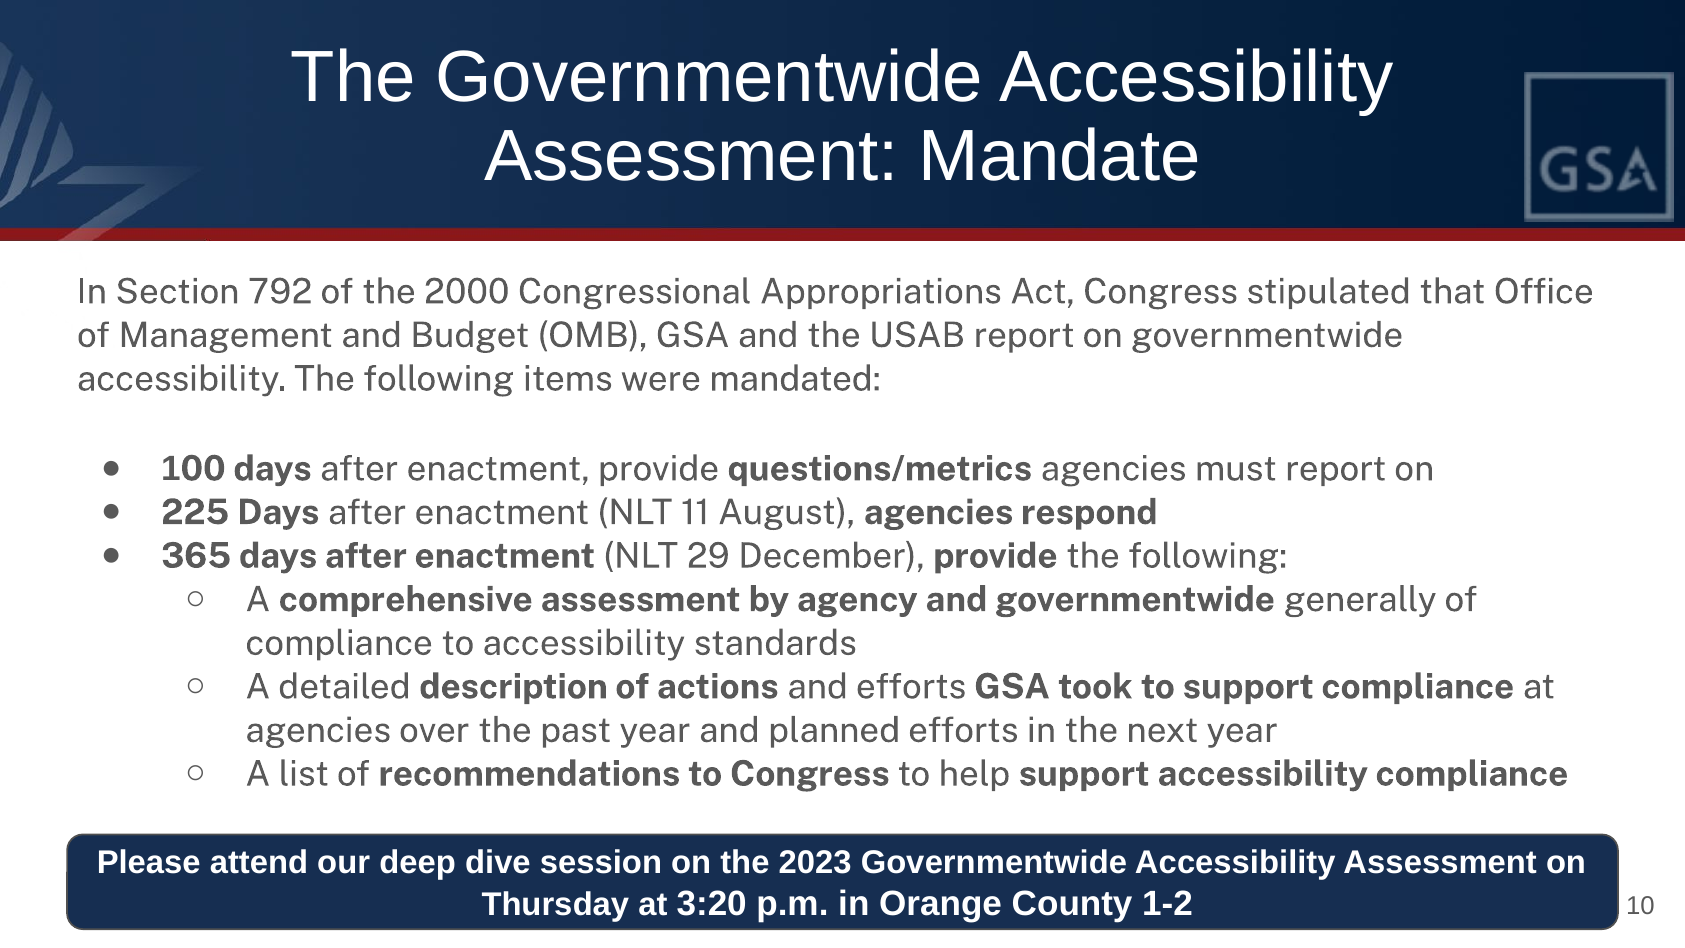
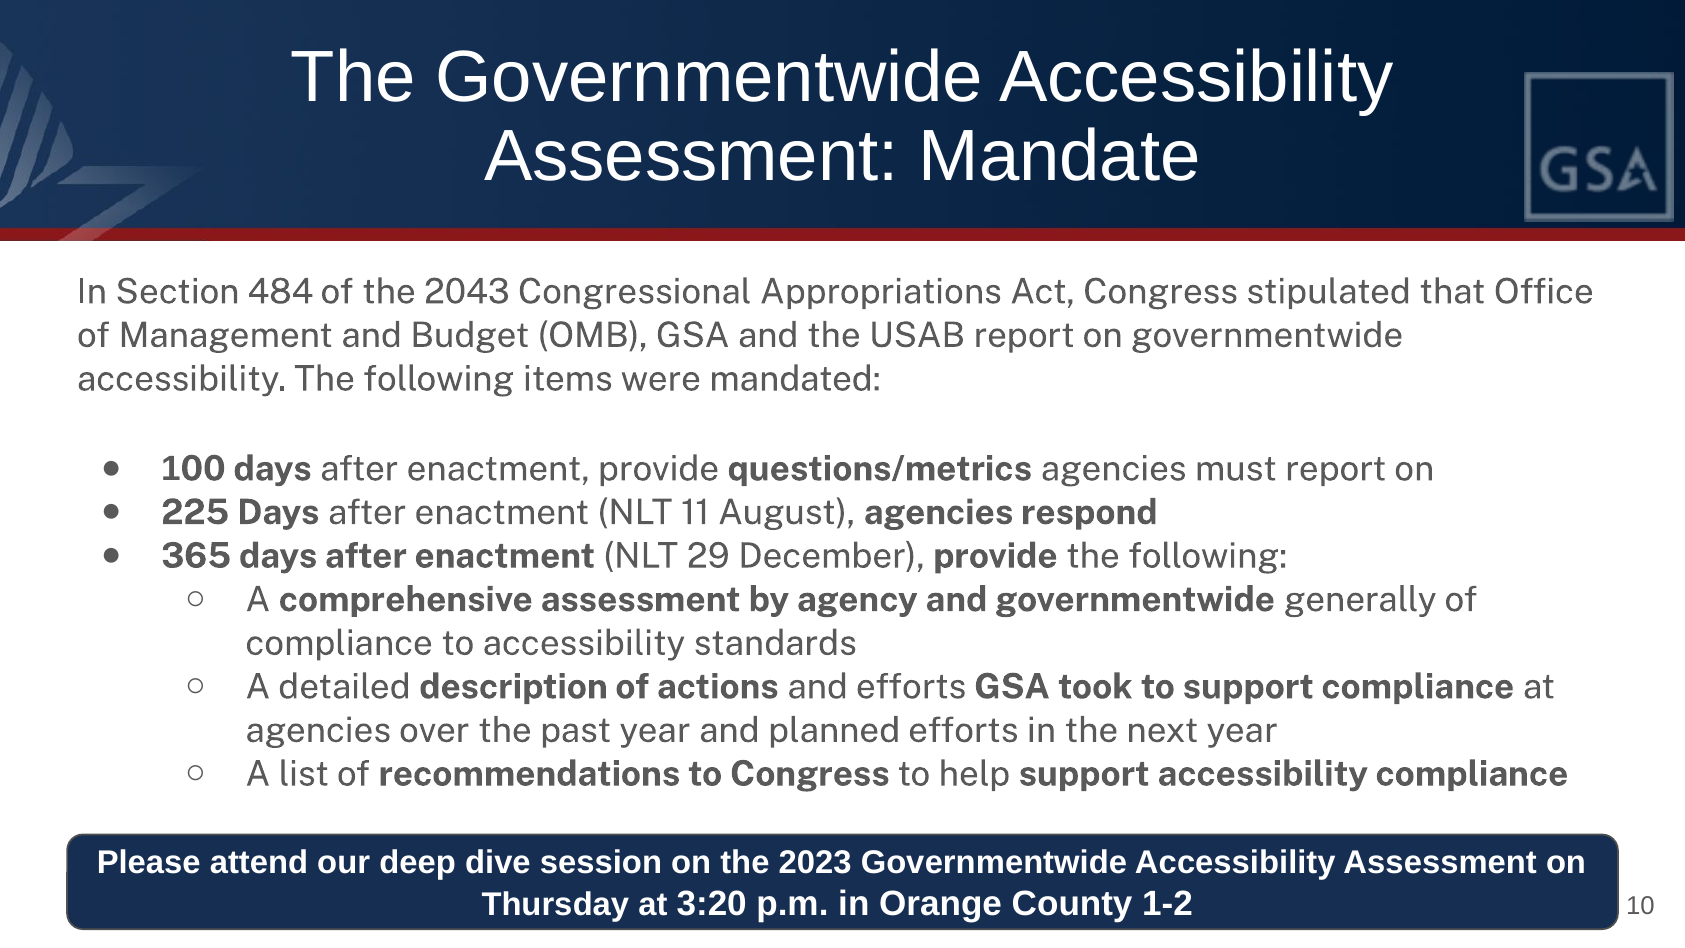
792: 792 -> 484
2000: 2000 -> 2043
